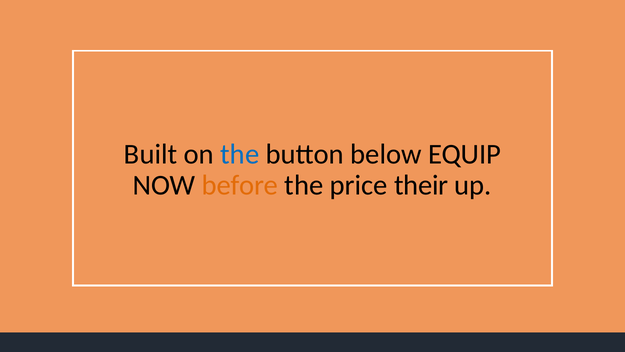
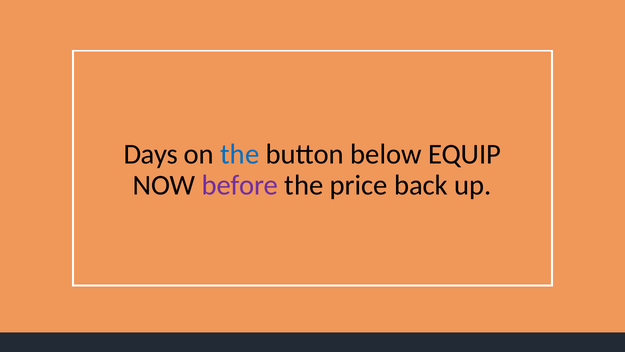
Built: Built -> Days
before colour: orange -> purple
their: their -> back
